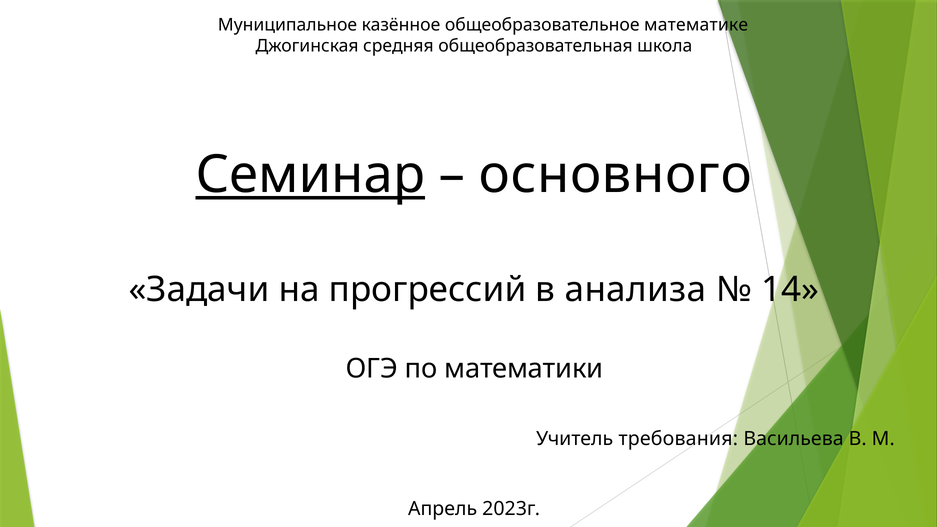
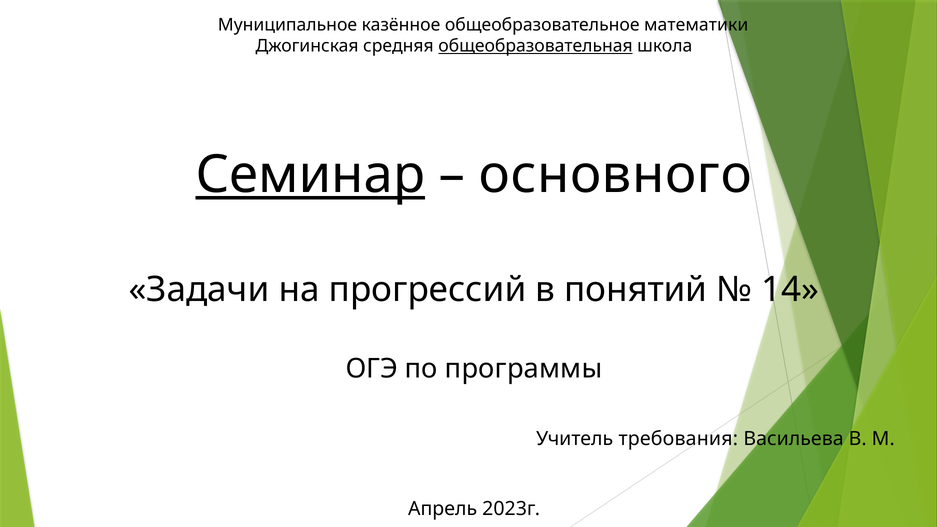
математике: математике -> математики
общеобразовательная underline: none -> present
анализа: анализа -> понятий
математики: математики -> программы
